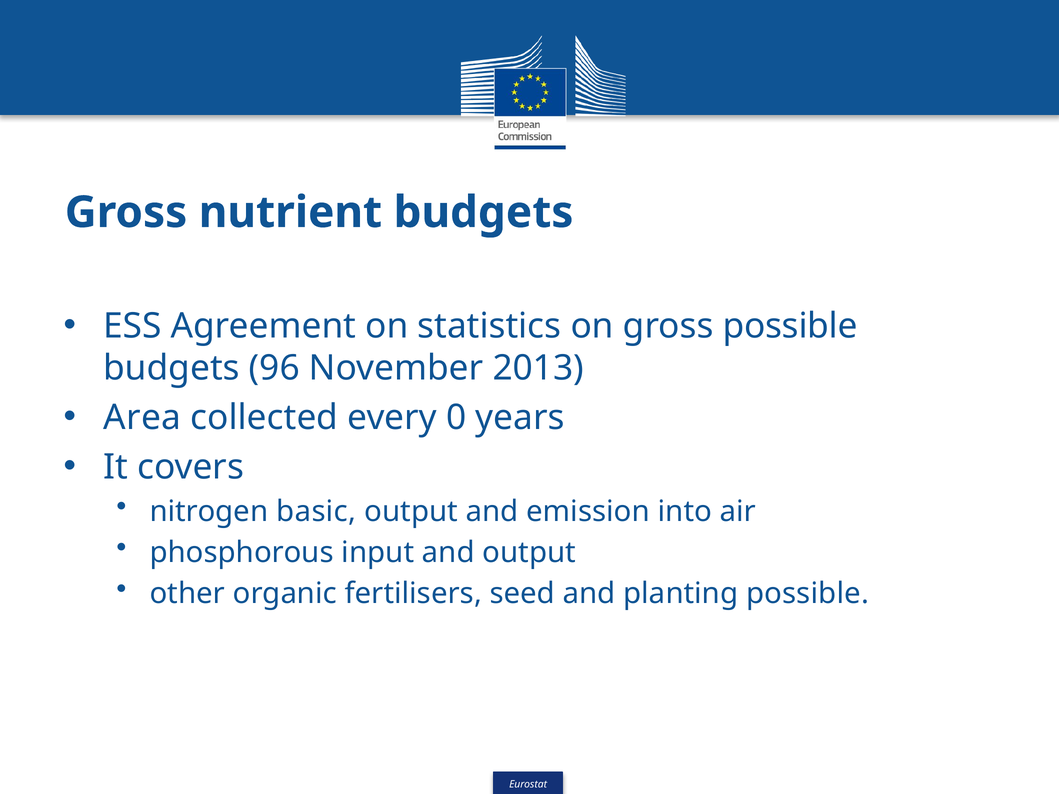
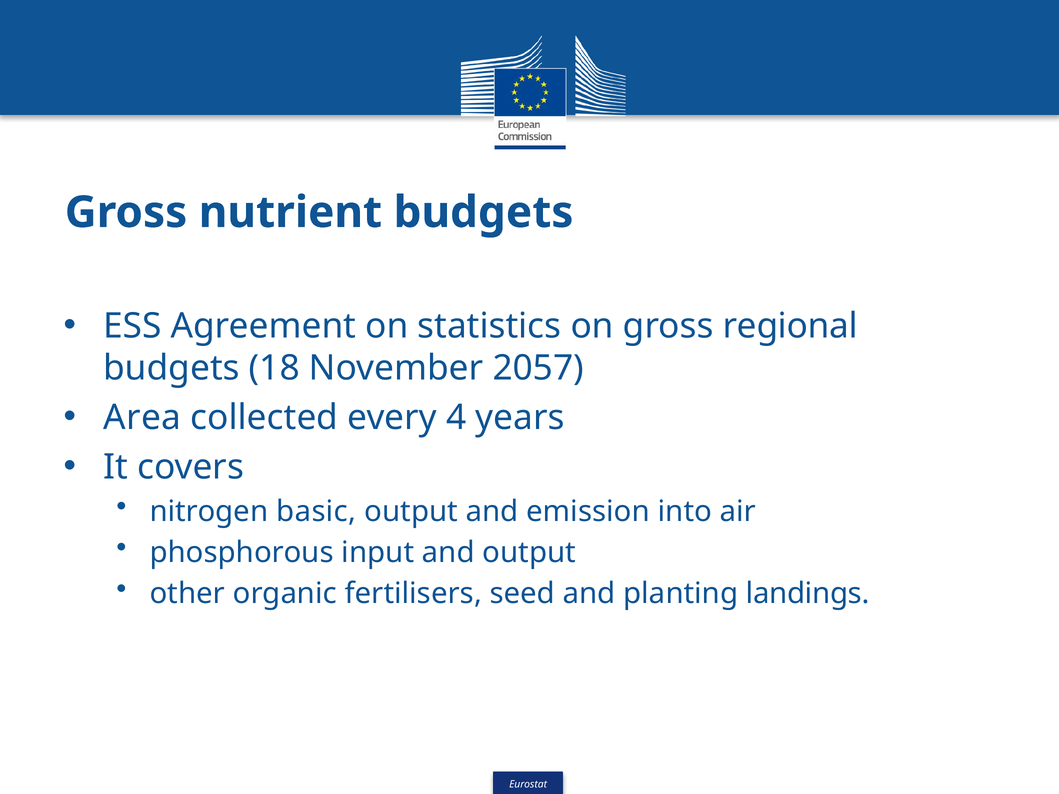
gross possible: possible -> regional
96: 96 -> 18
2013: 2013 -> 2057
0: 0 -> 4
planting possible: possible -> landings
